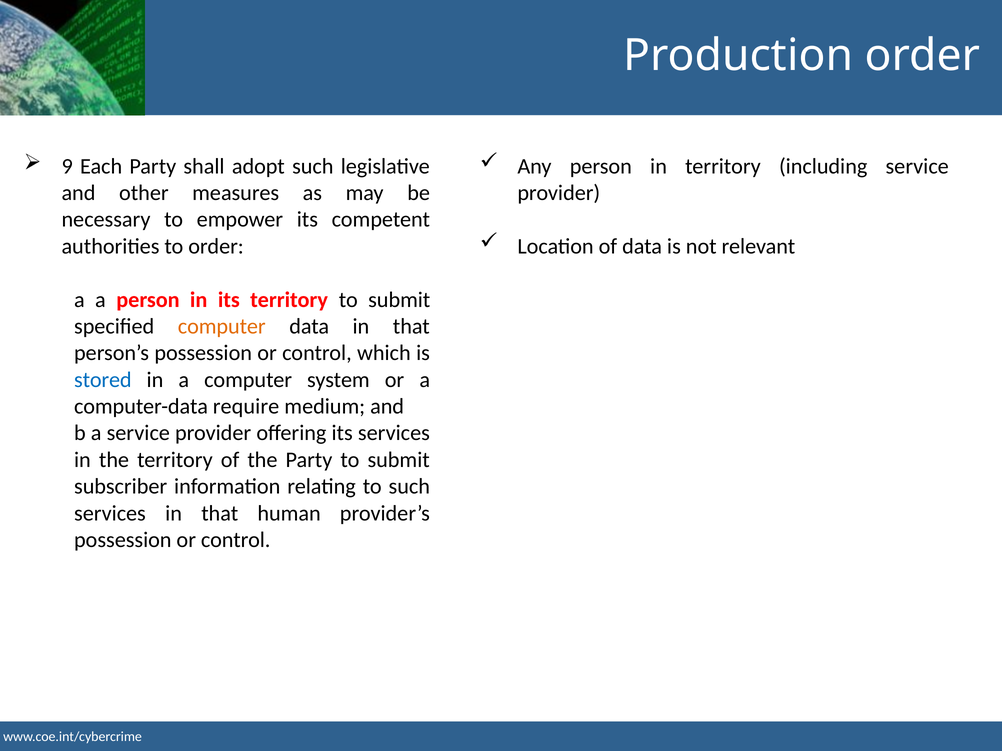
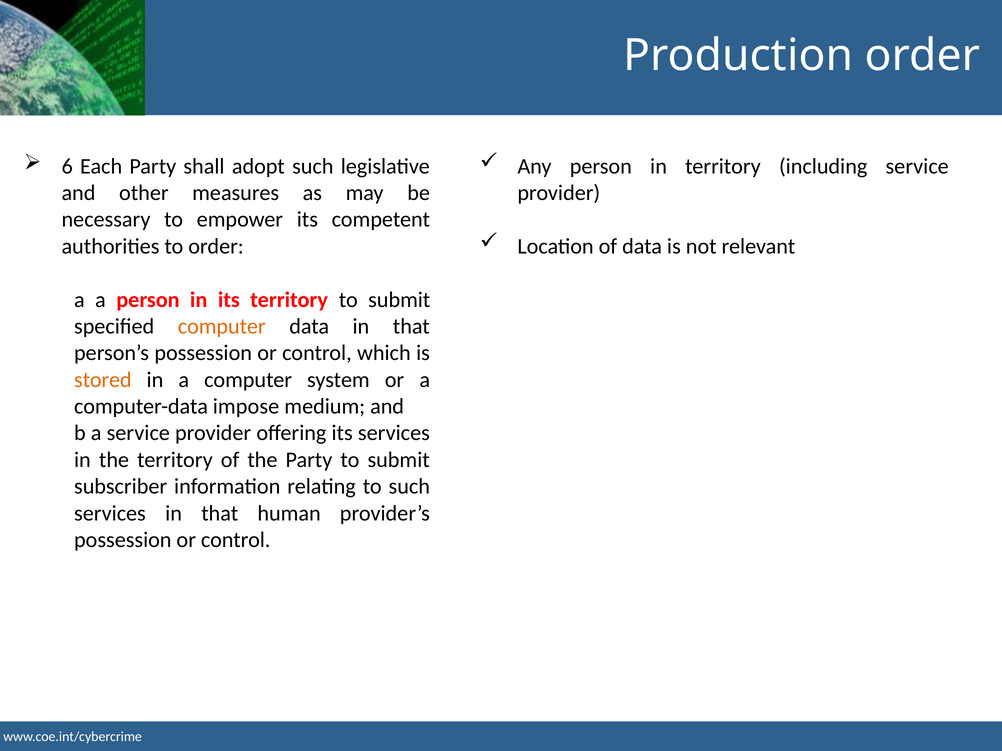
9: 9 -> 6
stored colour: blue -> orange
require: require -> impose
